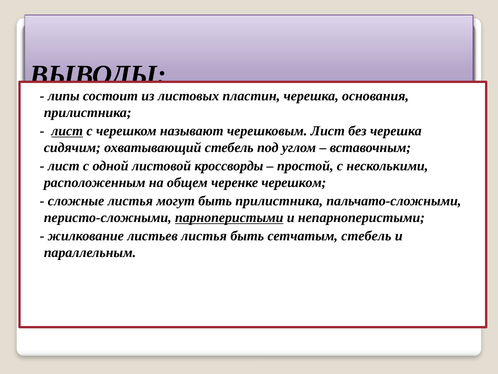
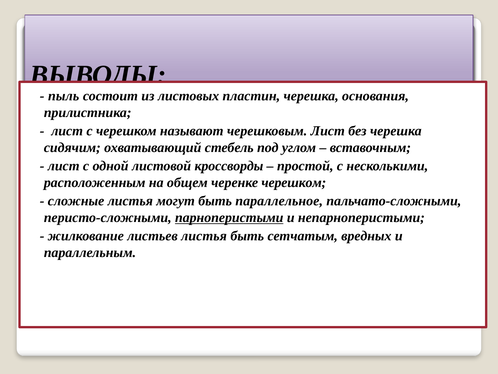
липы: липы -> пыль
лист at (67, 131) underline: present -> none
быть прилистника: прилистника -> параллельное
сетчатым стебель: стебель -> вредных
